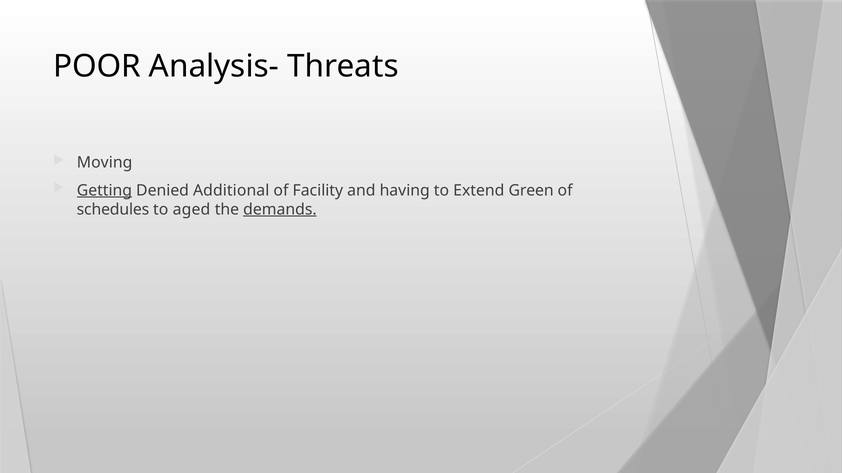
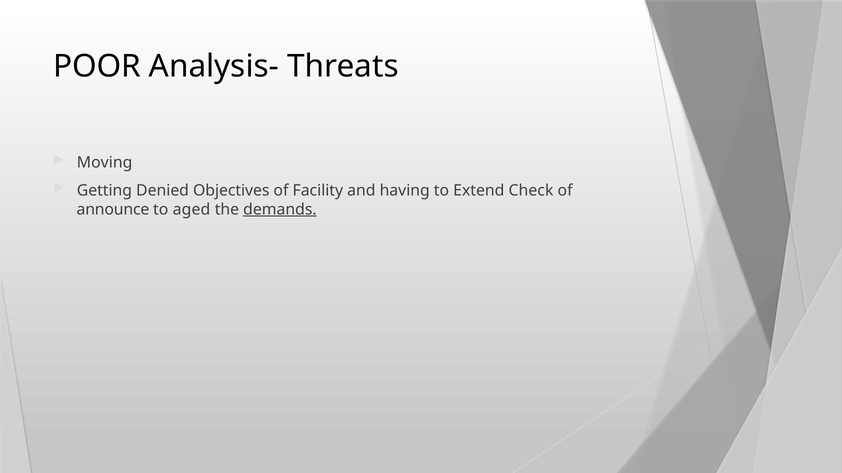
Getting underline: present -> none
Additional: Additional -> Objectives
Green: Green -> Check
schedules: schedules -> announce
